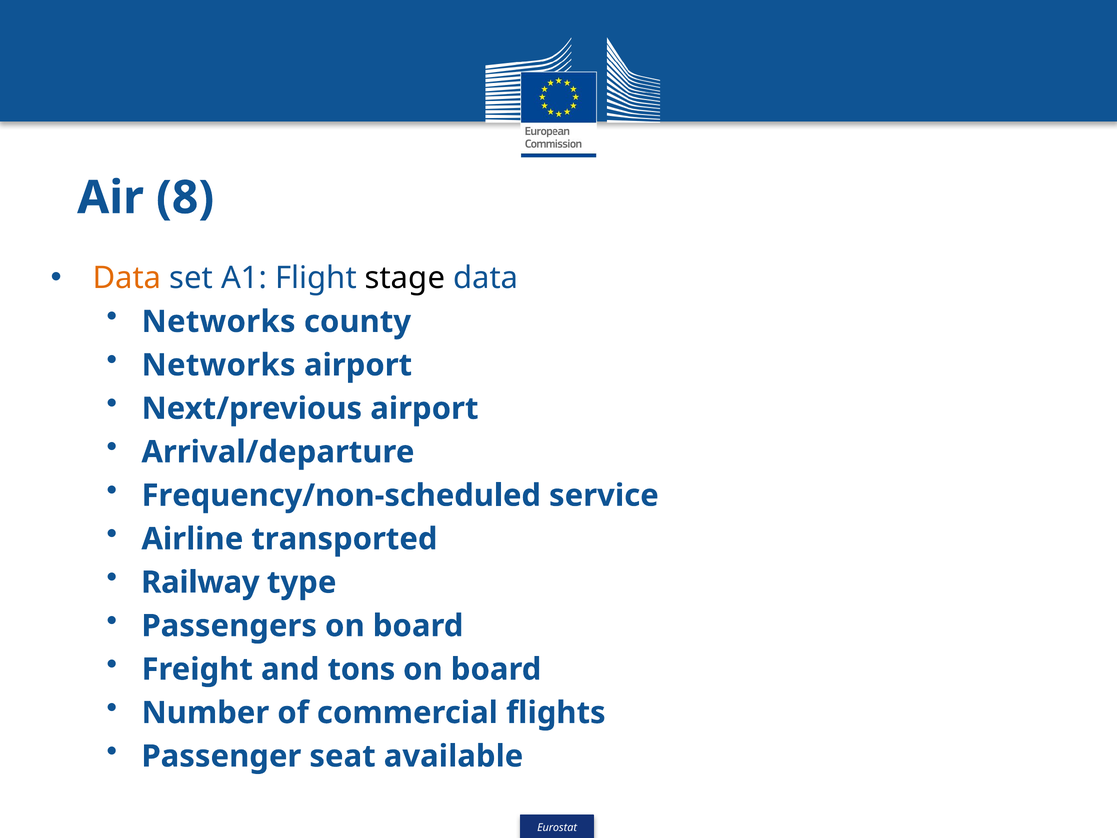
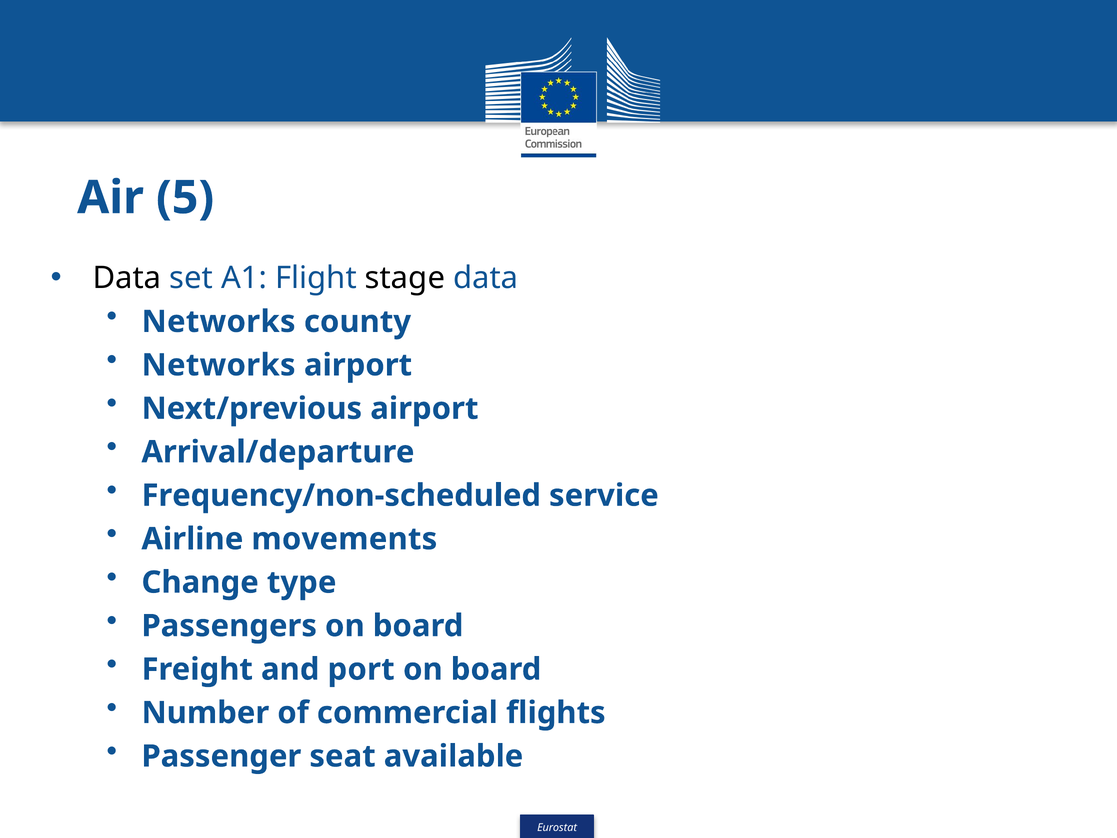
8: 8 -> 5
Data at (127, 278) colour: orange -> black
transported: transported -> movements
Railway: Railway -> Change
tons: tons -> port
